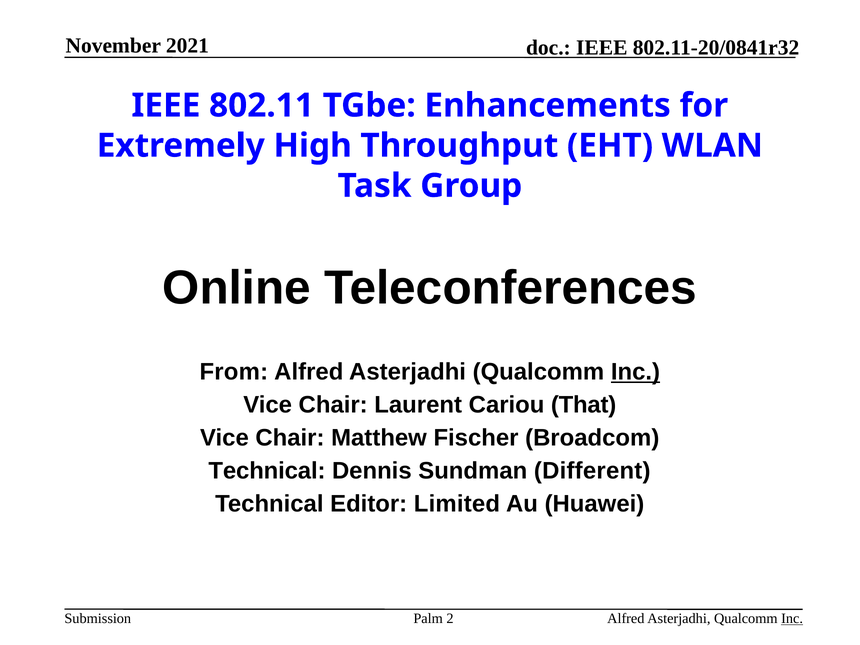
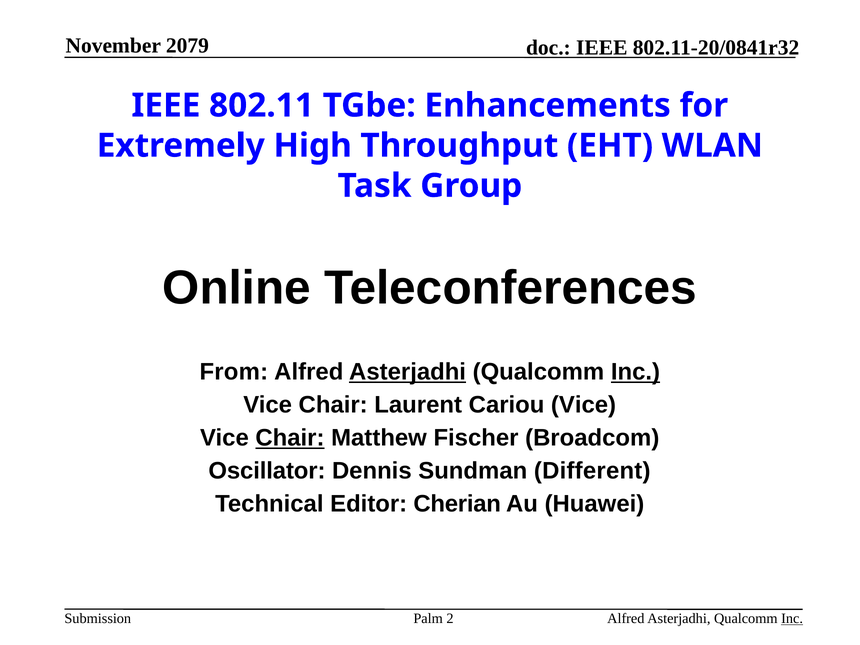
2021: 2021 -> 2079
Asterjadhi at (408, 372) underline: none -> present
Cariou That: That -> Vice
Chair at (290, 438) underline: none -> present
Technical at (267, 471): Technical -> Oscillator
Limited: Limited -> Cherian
